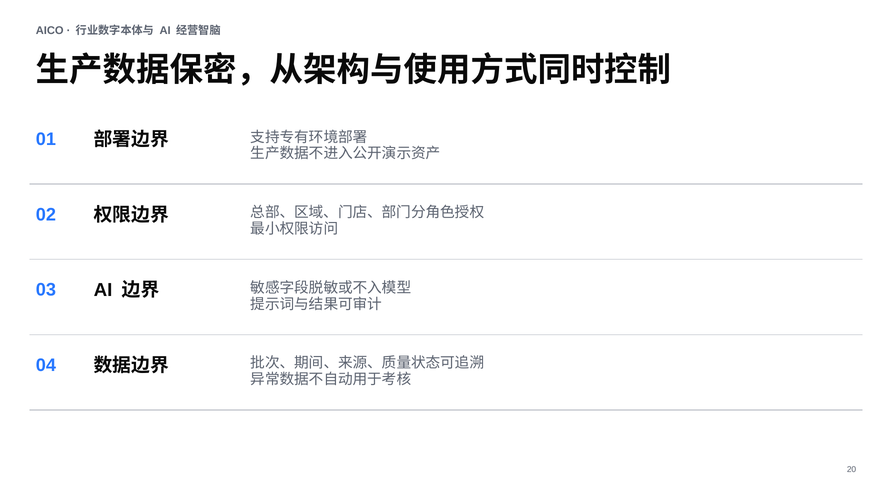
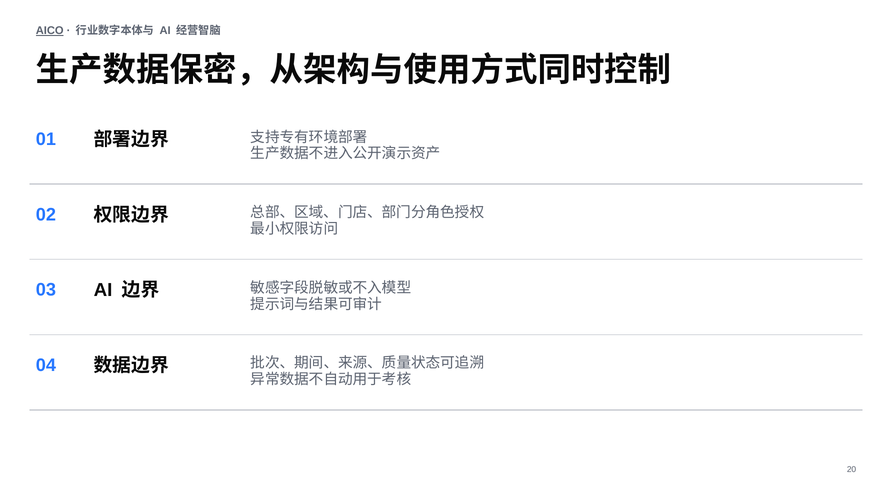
AICO underline: none -> present
